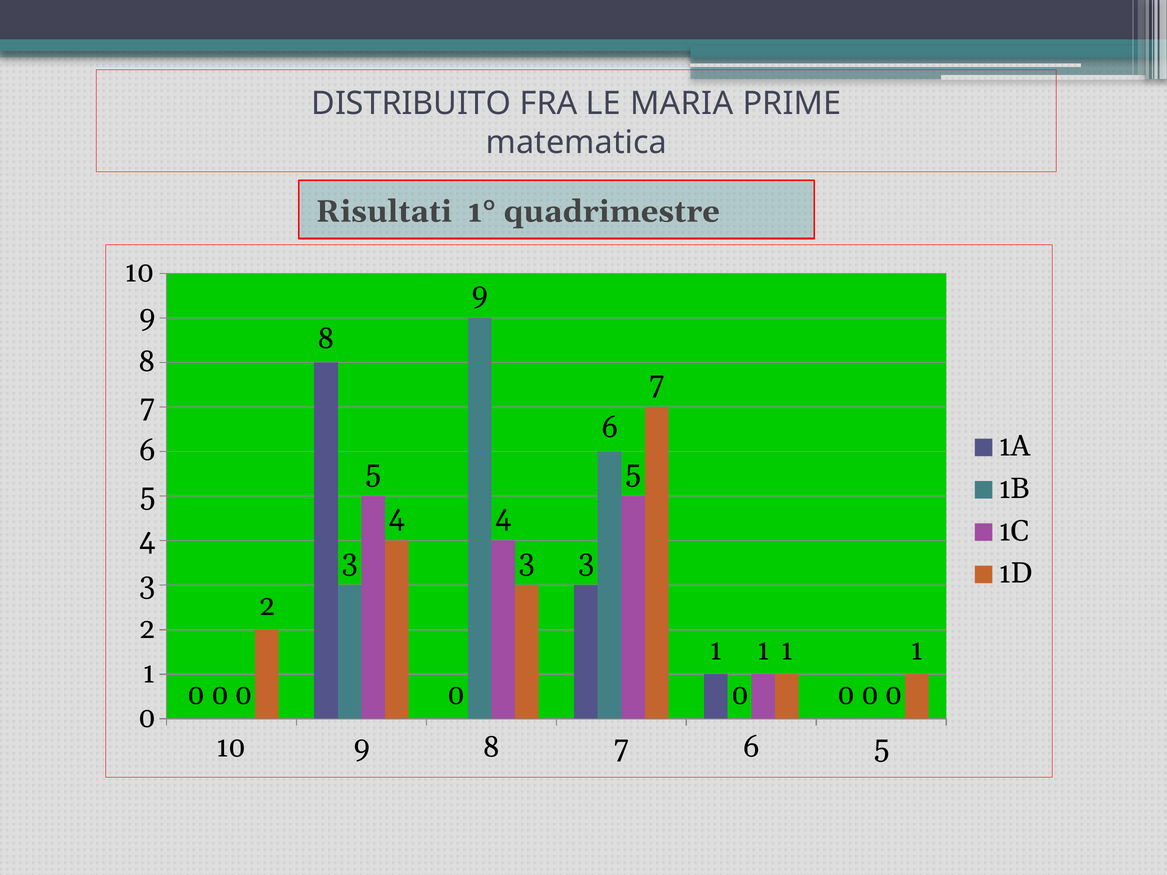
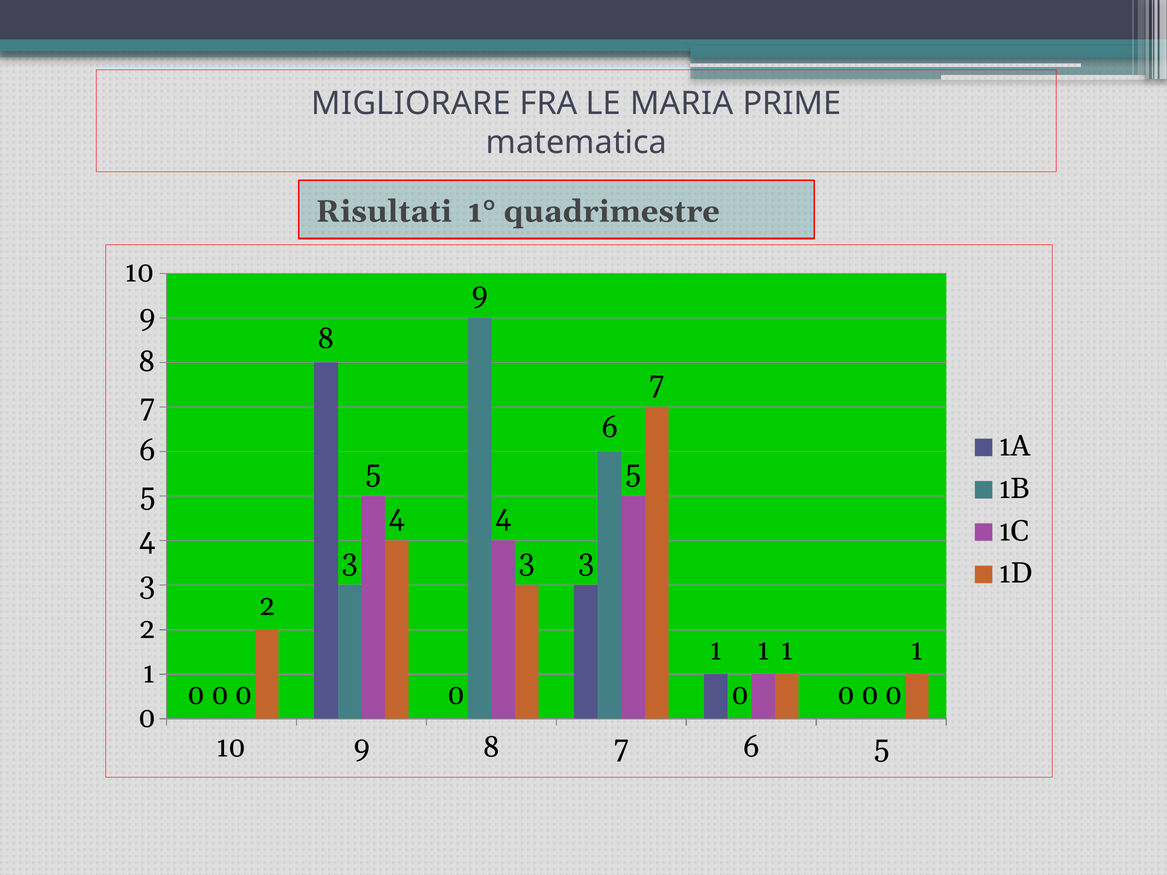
DISTRIBUITO: DISTRIBUITO -> MIGLIORARE
